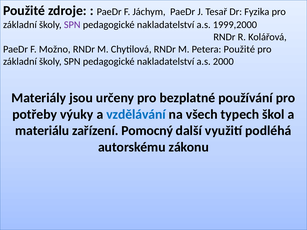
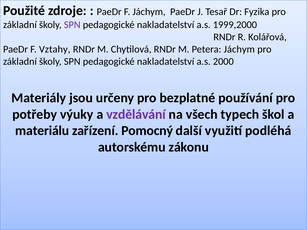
Možno: Možno -> Vztahy
Petera Použité: Použité -> Jáchym
vzdělávání colour: blue -> purple
